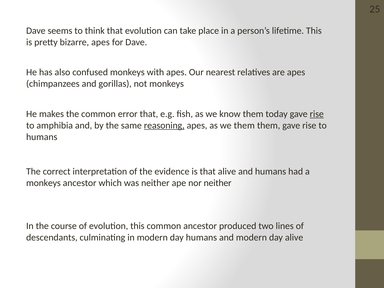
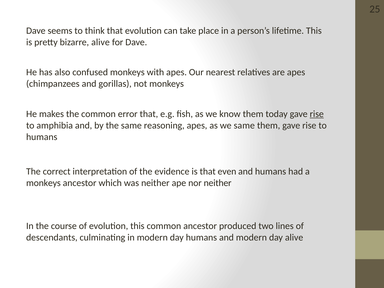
bizarre apes: apes -> alive
reasoning underline: present -> none
we them: them -> same
that alive: alive -> even
